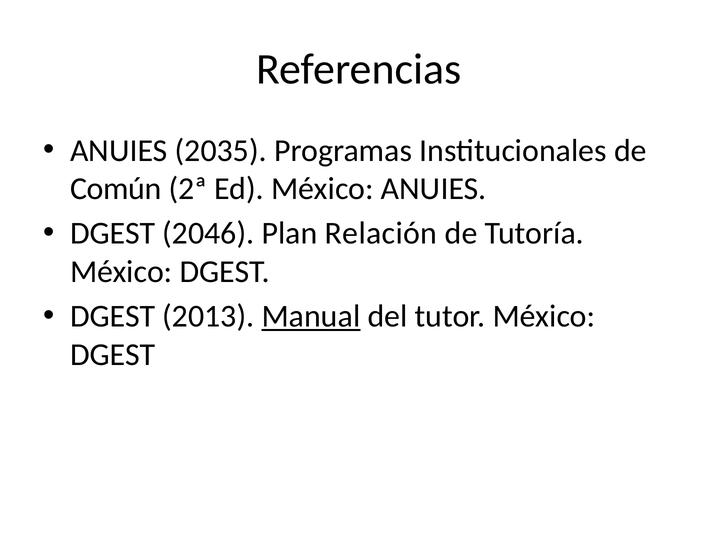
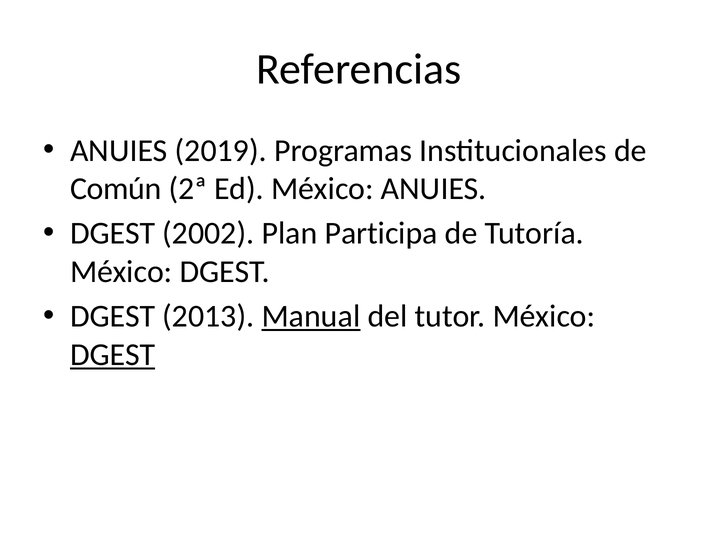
2035: 2035 -> 2019
2046: 2046 -> 2002
Relación: Relación -> Participa
DGEST at (113, 355) underline: none -> present
